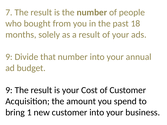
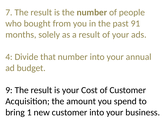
18: 18 -> 91
9 at (9, 57): 9 -> 4
